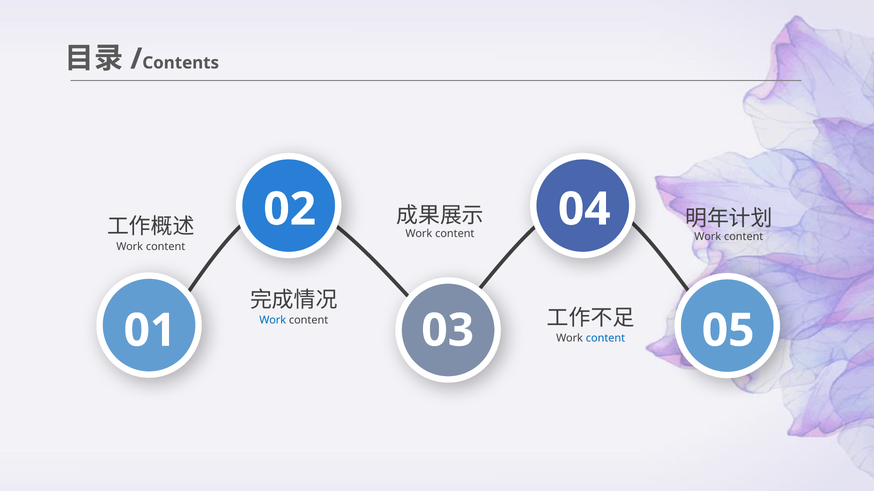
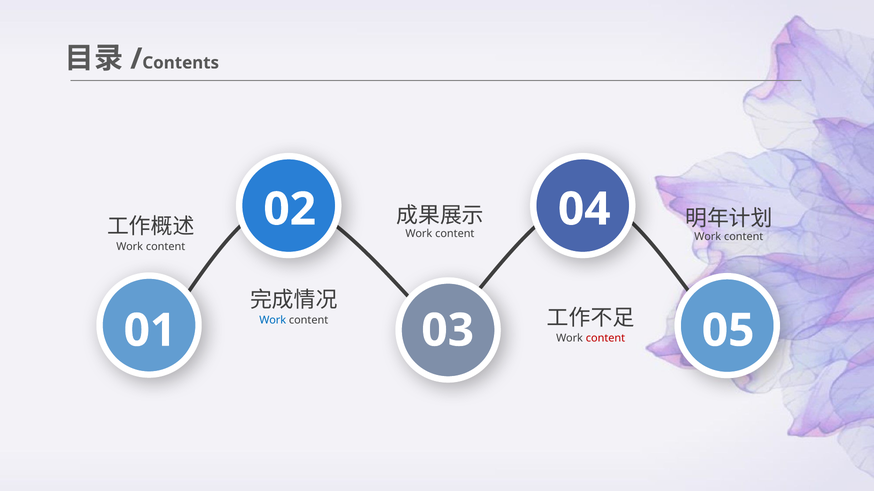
content at (605, 339) colour: blue -> red
